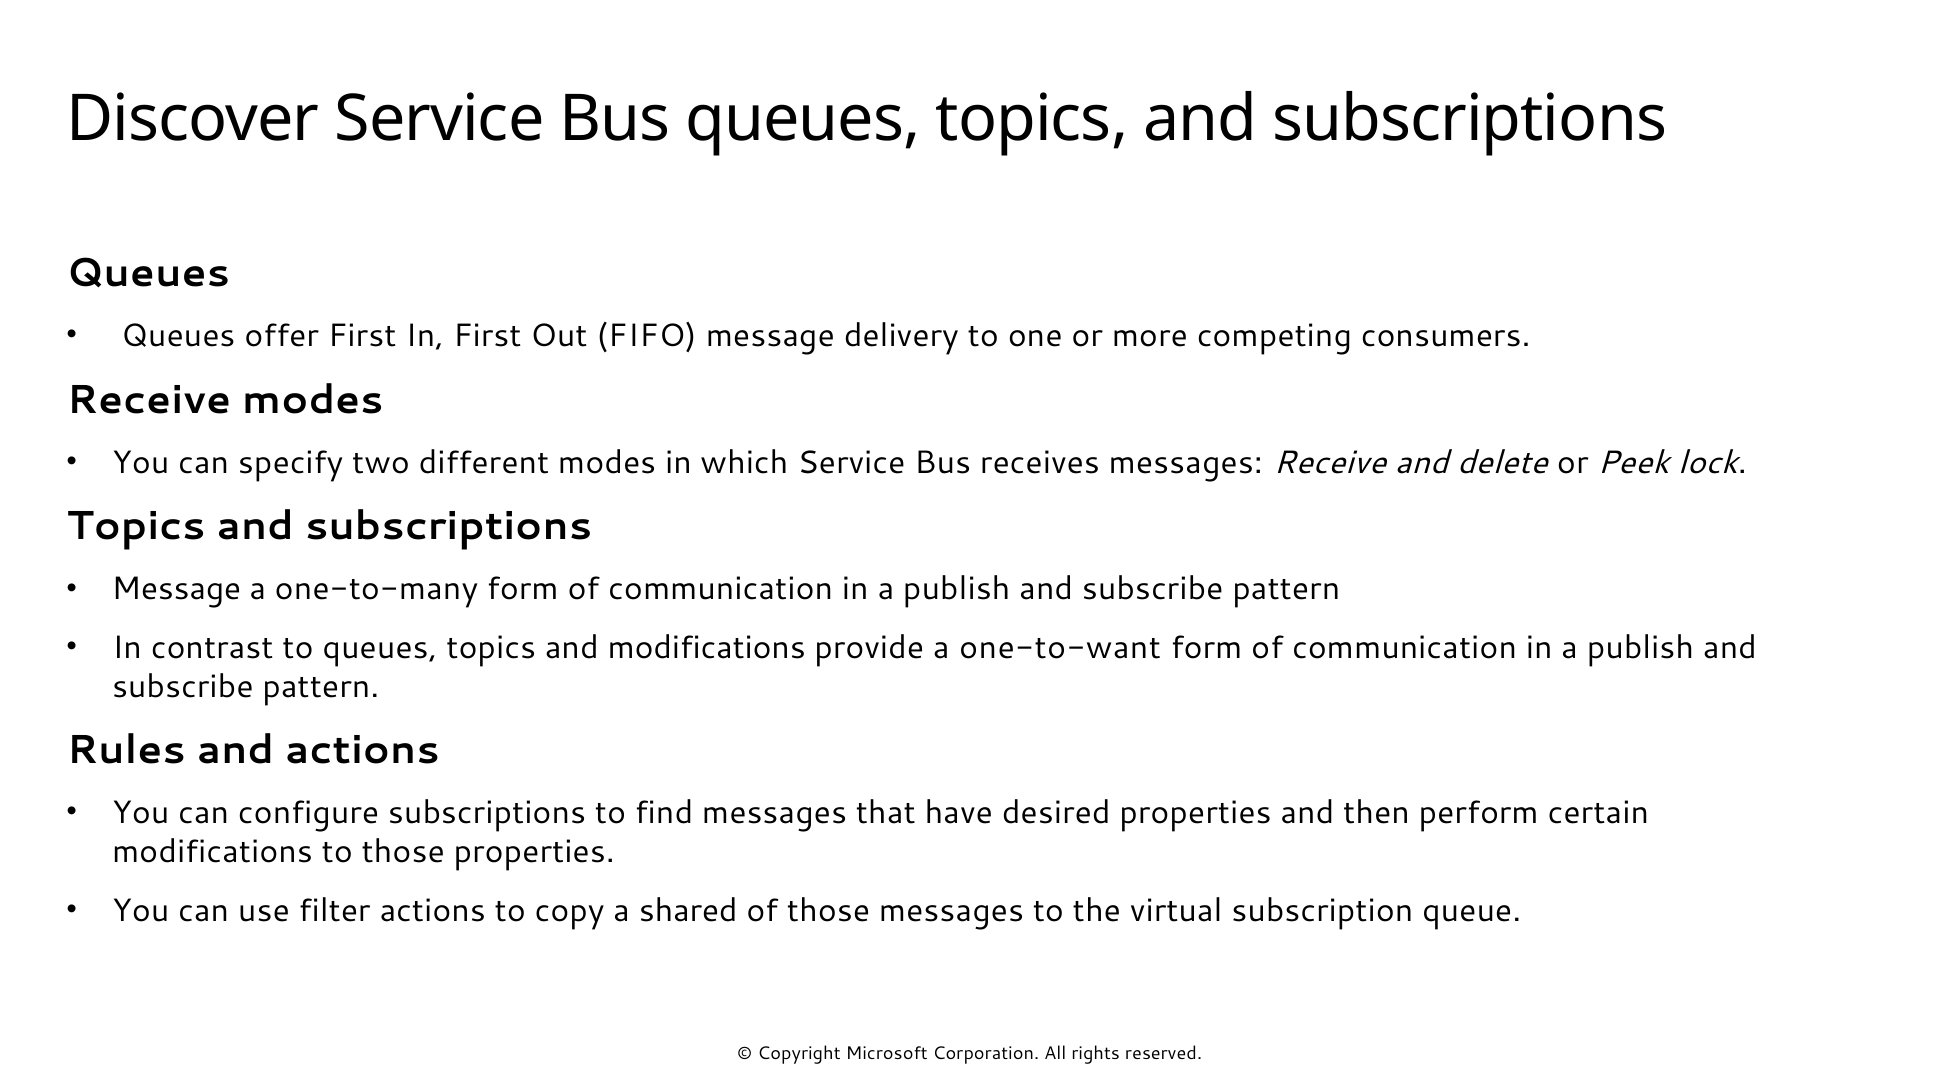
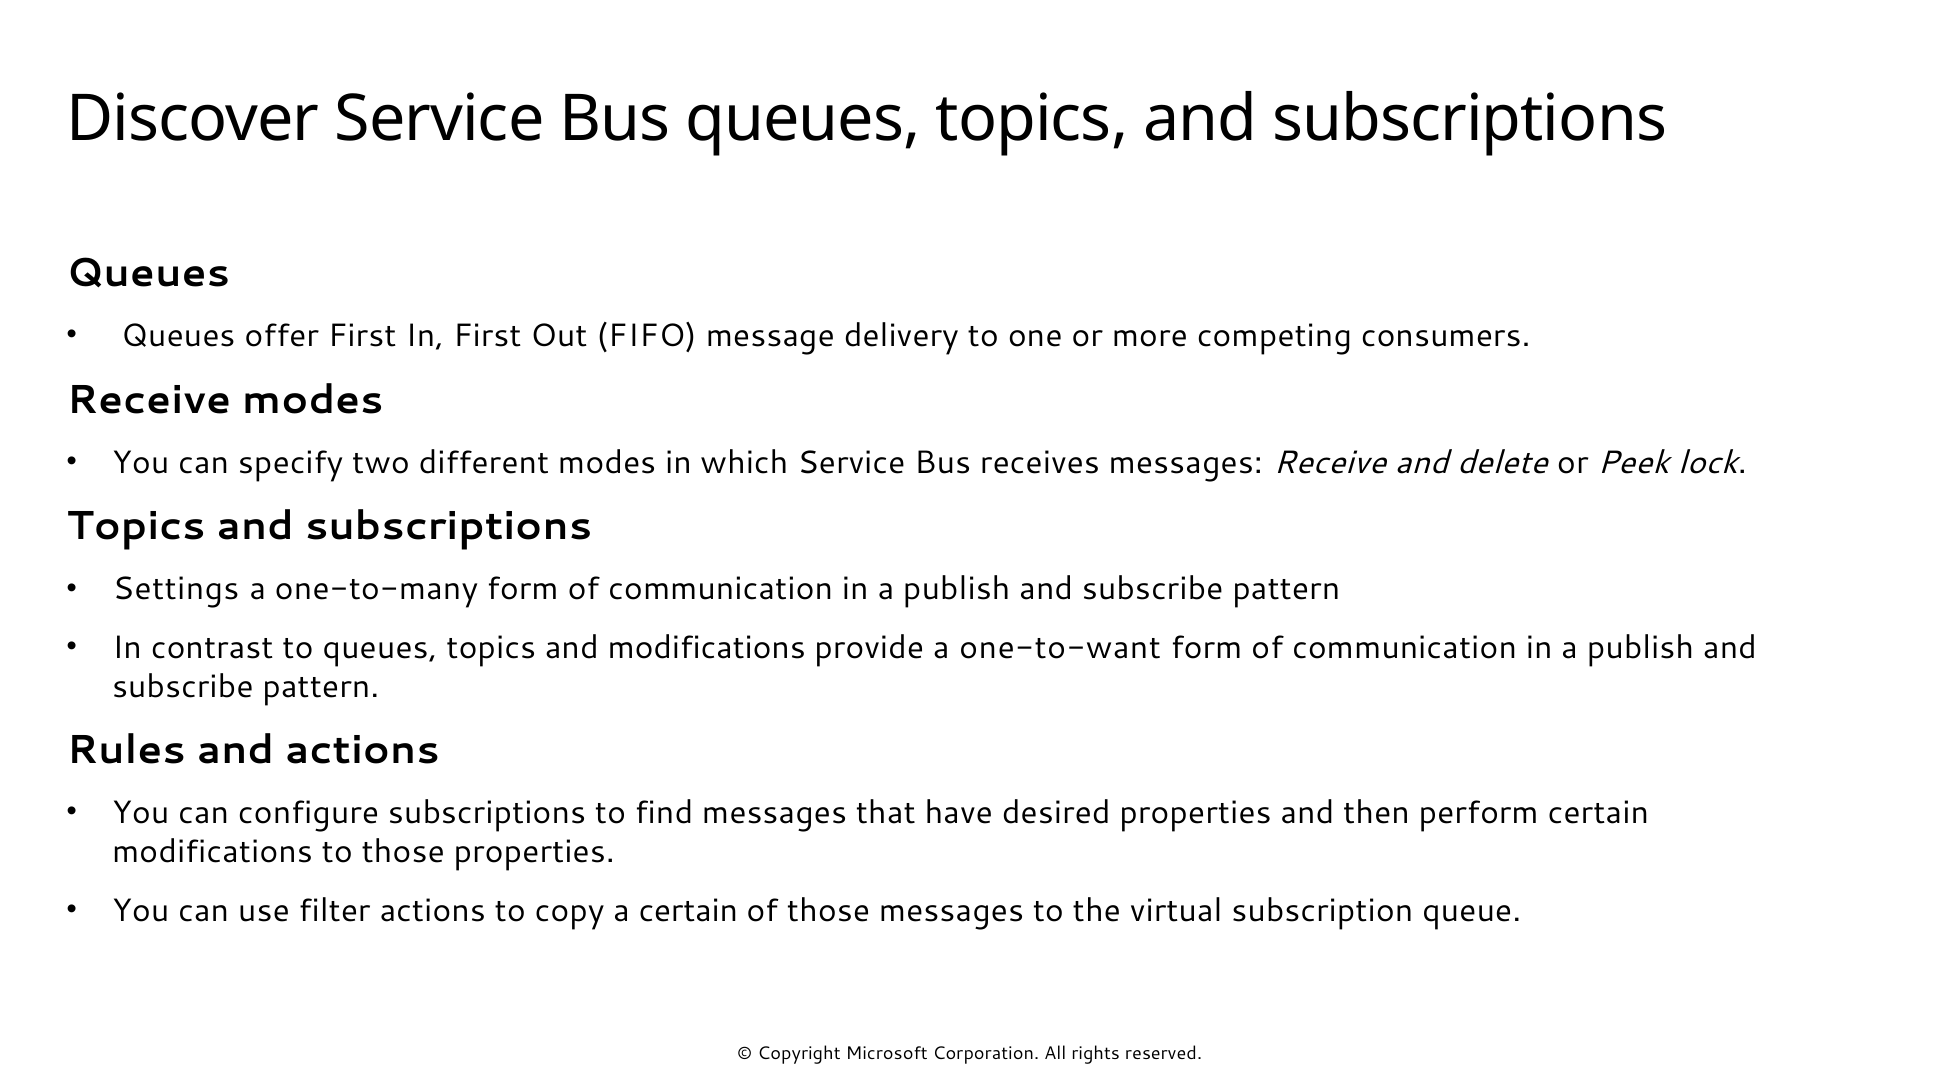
Message at (176, 590): Message -> Settings
a shared: shared -> certain
